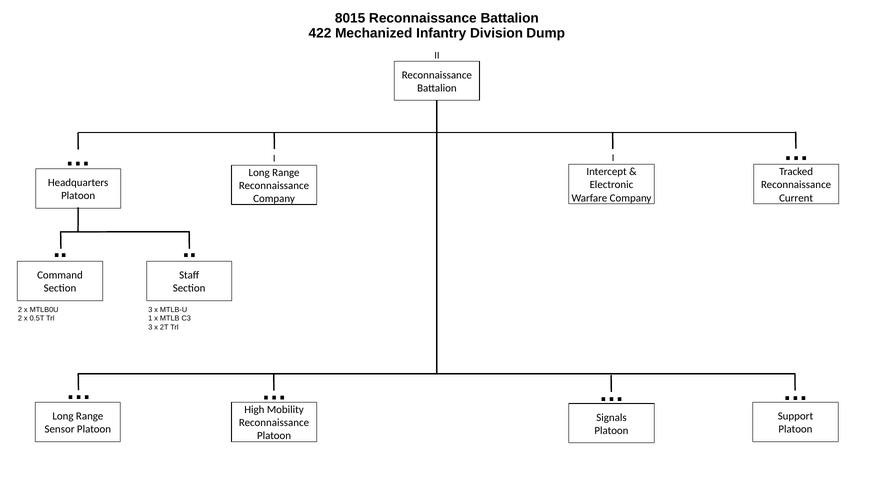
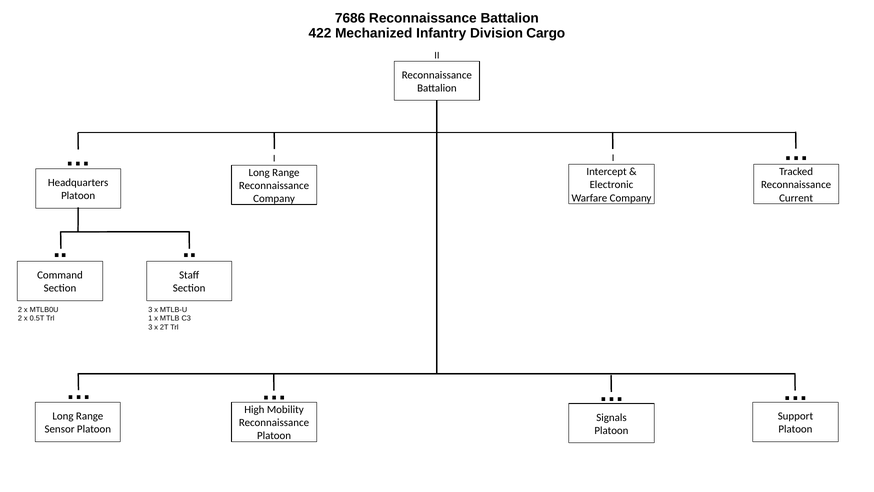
8015: 8015 -> 7686
Dump: Dump -> Cargo
